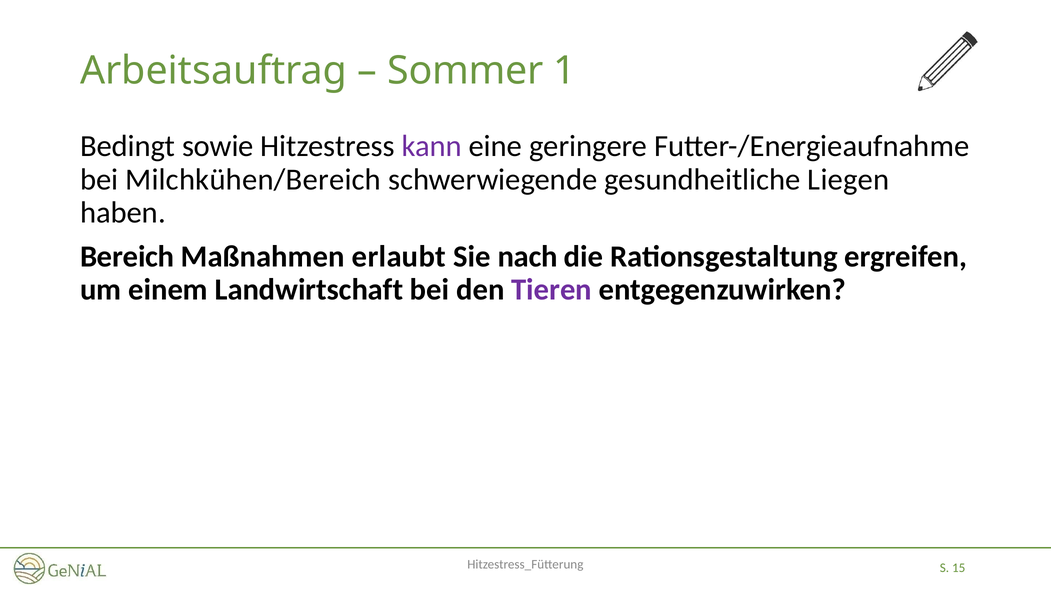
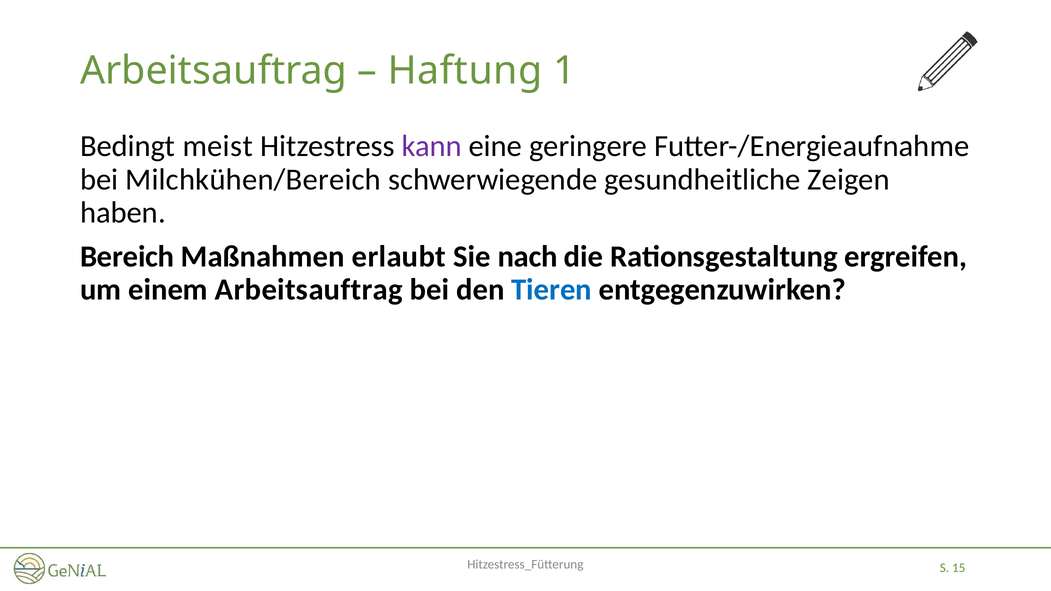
Sommer: Sommer -> Haftung
sowie: sowie -> meist
Liegen: Liegen -> Zeigen
einem Landwirtschaft: Landwirtschaft -> Arbeitsauftrag
Tieren colour: purple -> blue
